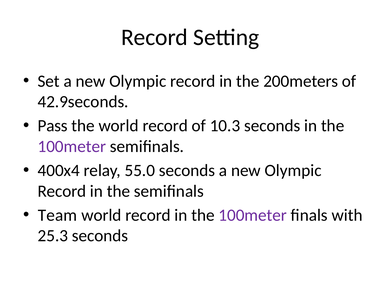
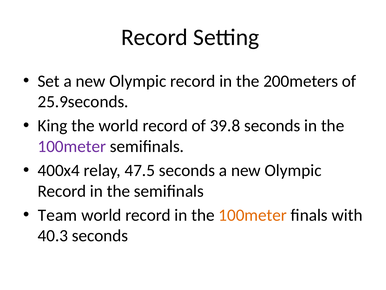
42.9seconds: 42.9seconds -> 25.9seconds
Pass: Pass -> King
10.3: 10.3 -> 39.8
55.0: 55.0 -> 47.5
100meter at (253, 215) colour: purple -> orange
25.3: 25.3 -> 40.3
